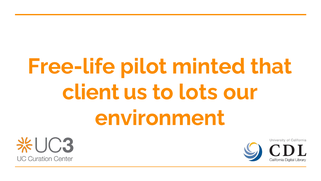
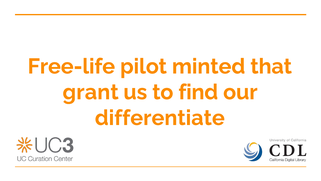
client: client -> grant
lots: lots -> find
environment: environment -> differentiate
